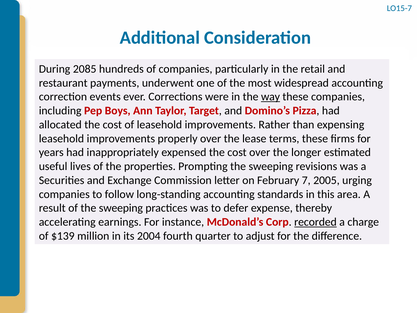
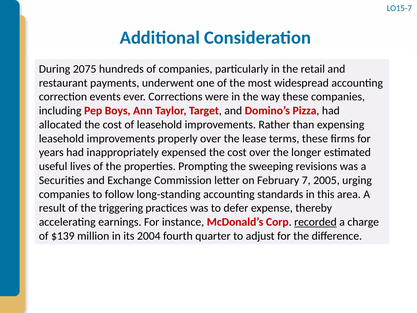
2085: 2085 -> 2075
way underline: present -> none
of the sweeping: sweeping -> triggering
